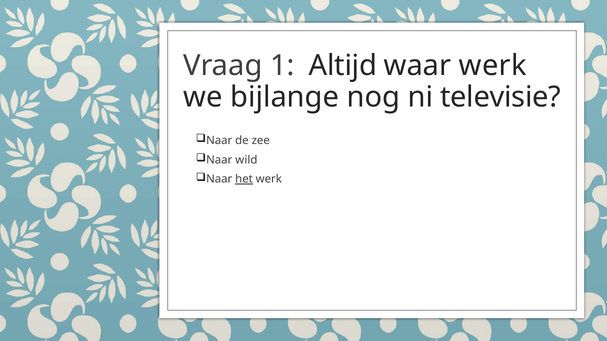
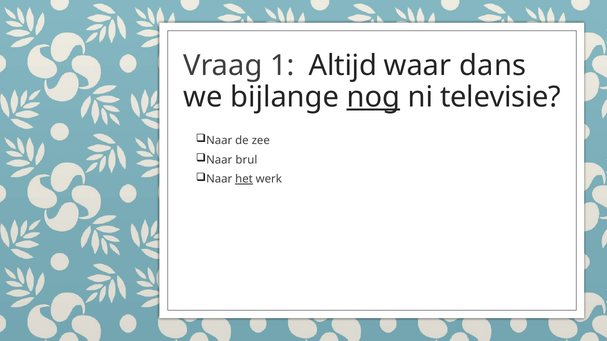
waar werk: werk -> dans
nog underline: none -> present
wild: wild -> brul
